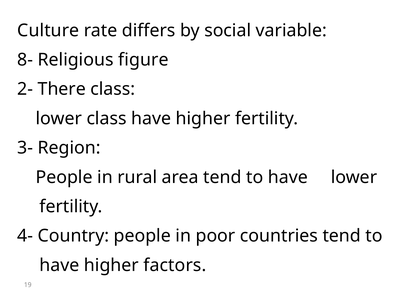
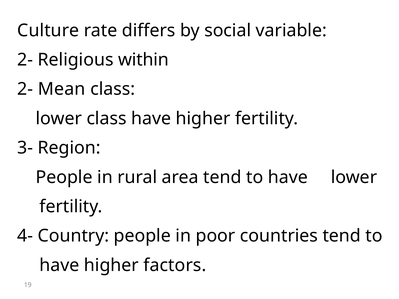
8- at (25, 60): 8- -> 2-
figure: figure -> within
There: There -> Mean
